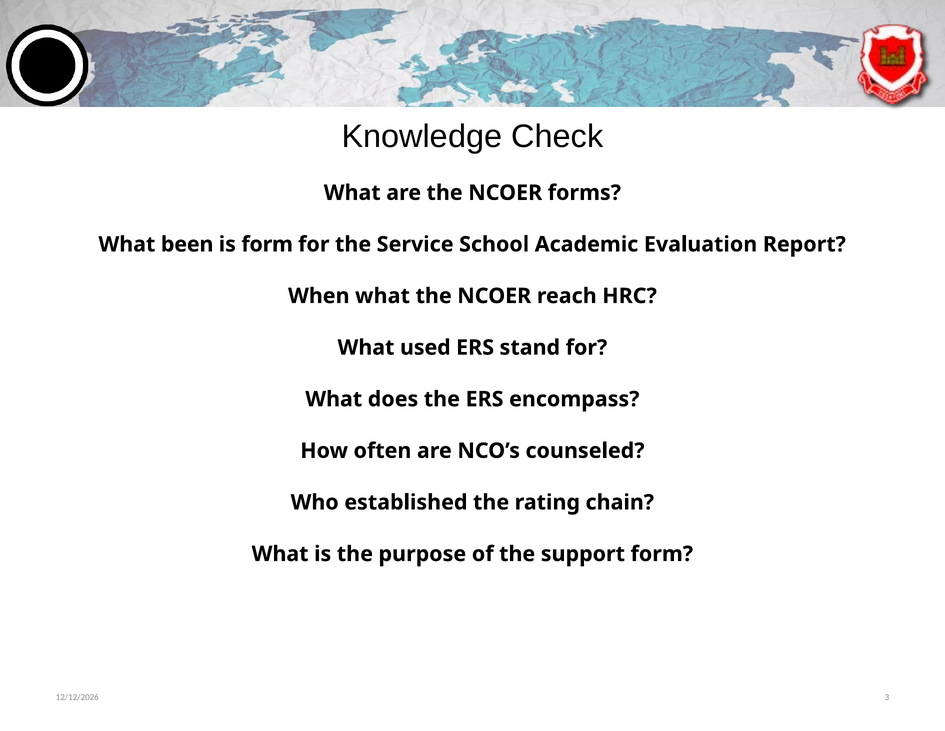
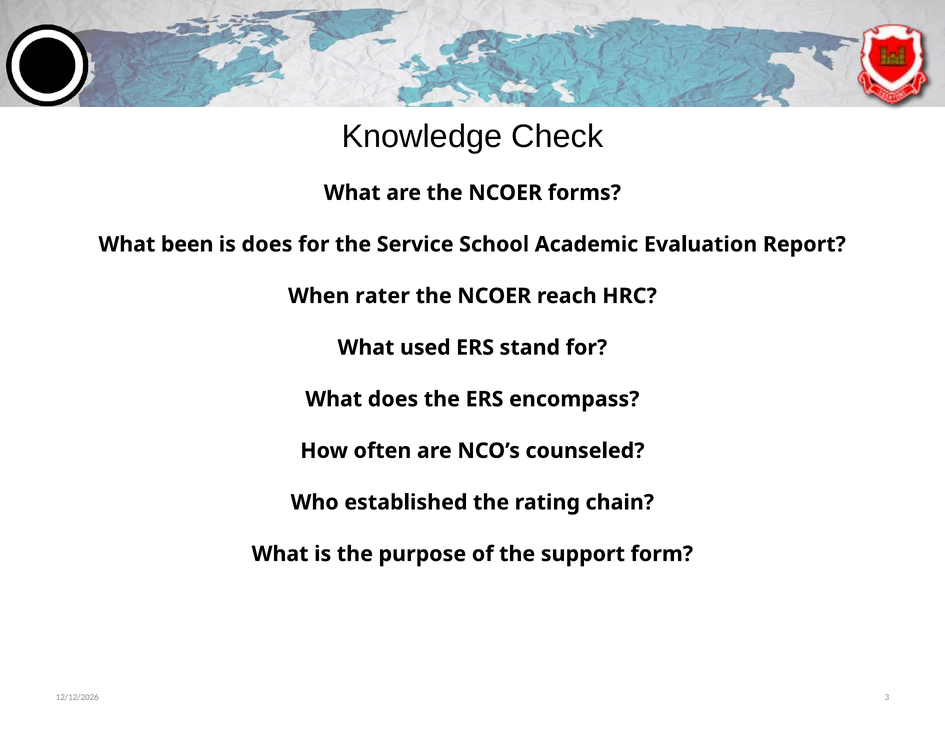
is form: form -> does
When what: what -> rater
